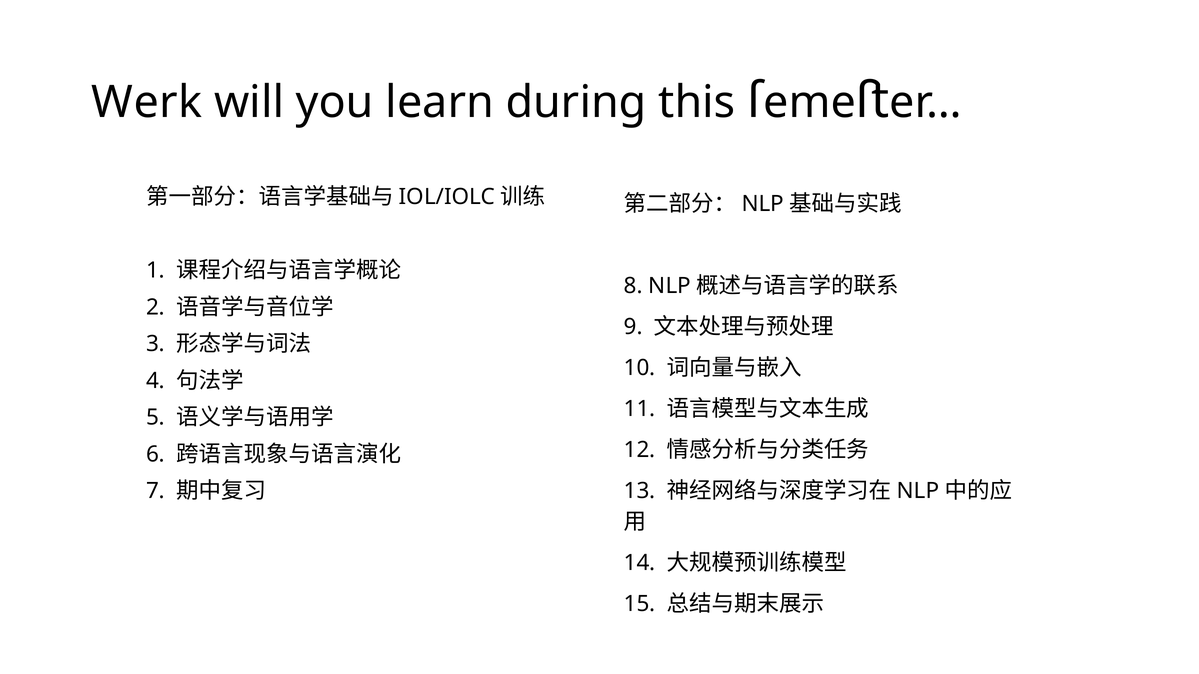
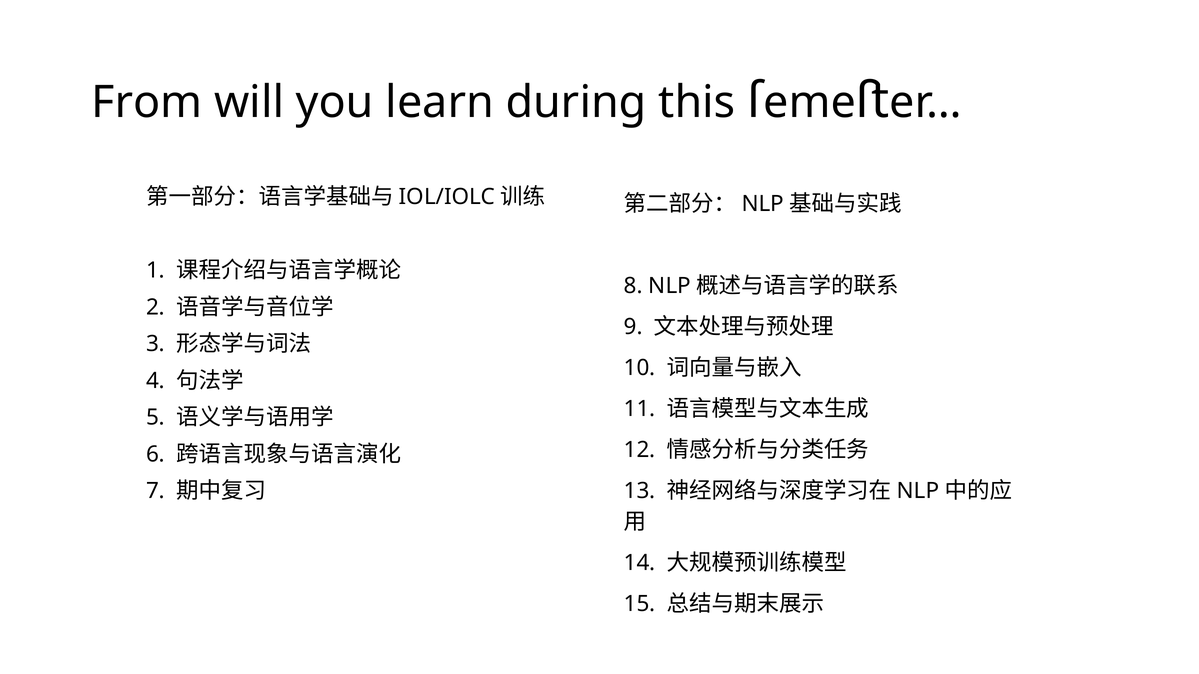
Werk: Werk -> From
